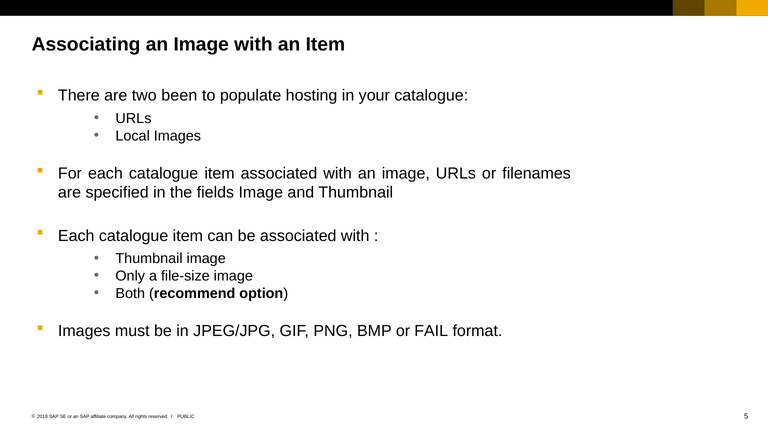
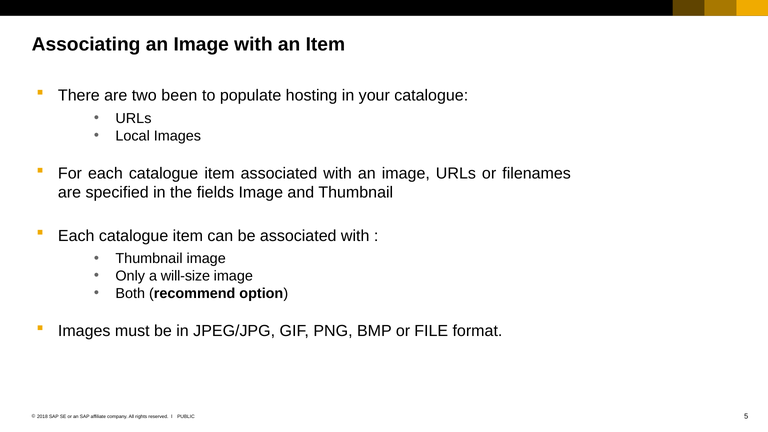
file-size: file-size -> will-size
FAIL: FAIL -> FILE
